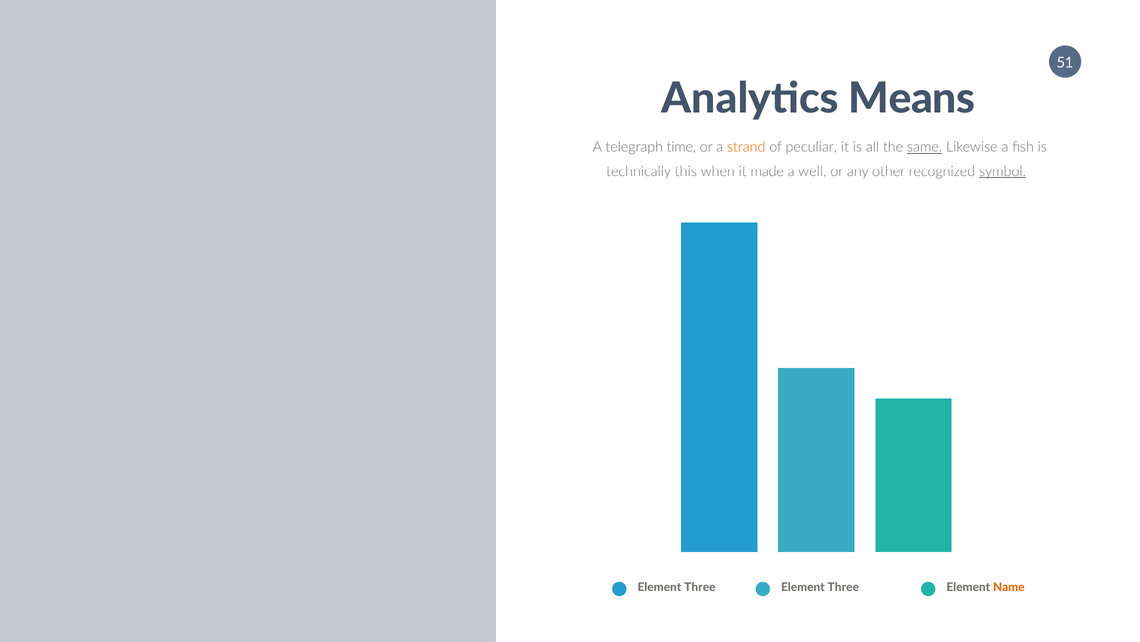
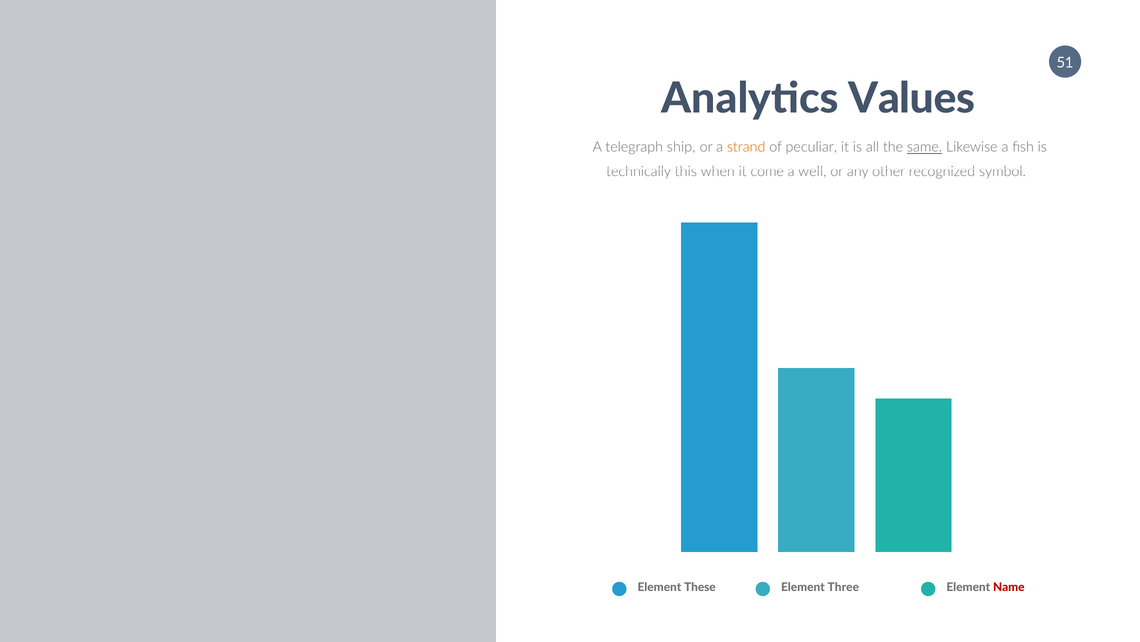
Means: Means -> Values
time: time -> ship
made: made -> come
symbol underline: present -> none
Three at (700, 587): Three -> These
Name colour: orange -> red
